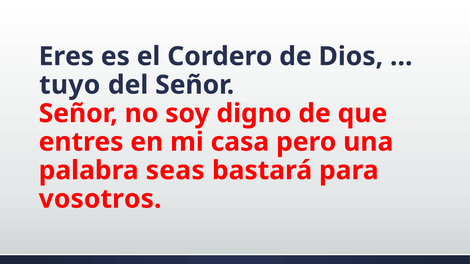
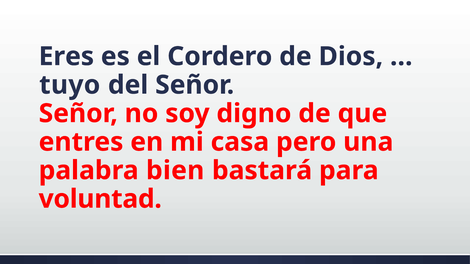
seas: seas -> bien
vosotros: vosotros -> voluntad
